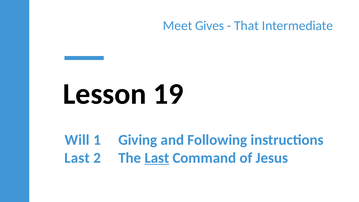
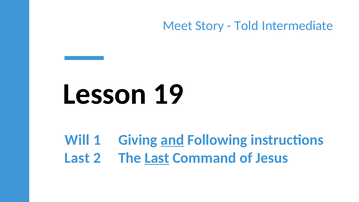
Gives: Gives -> Story
That: That -> Told
and underline: none -> present
